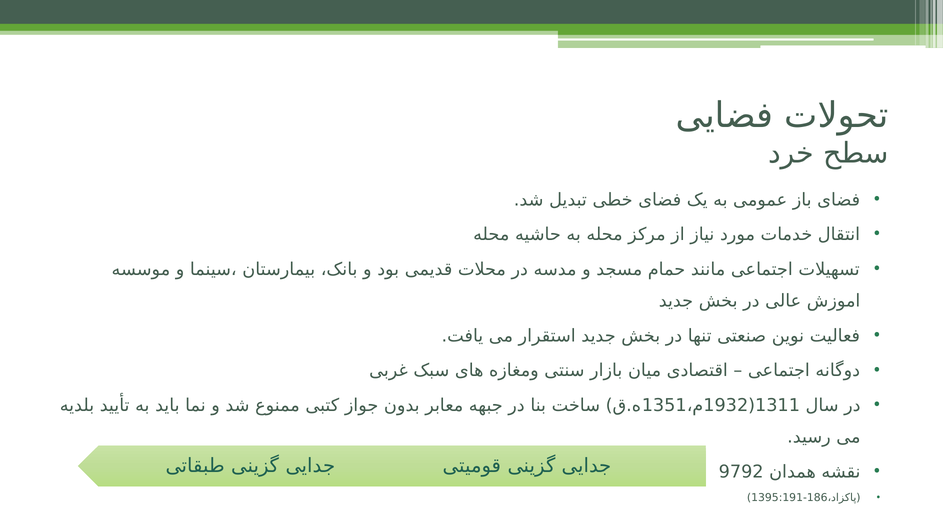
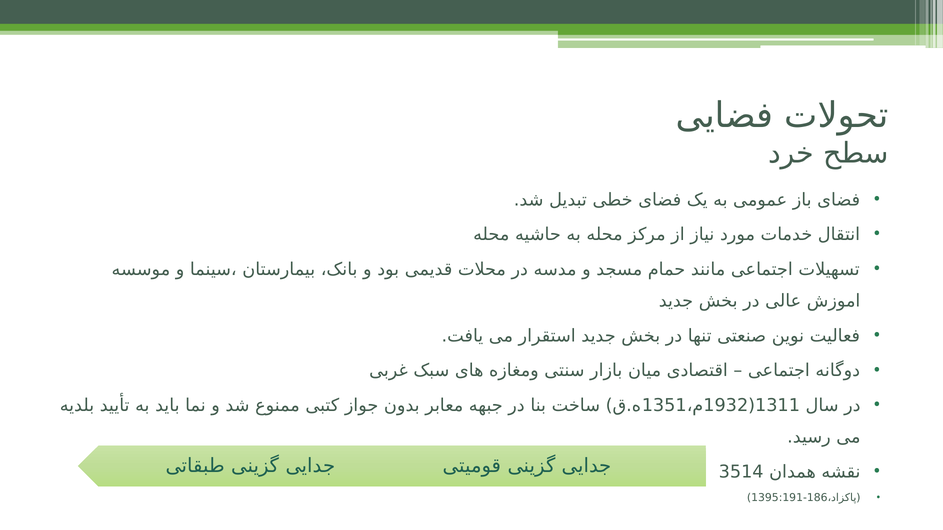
9792: 9792 -> 3514
